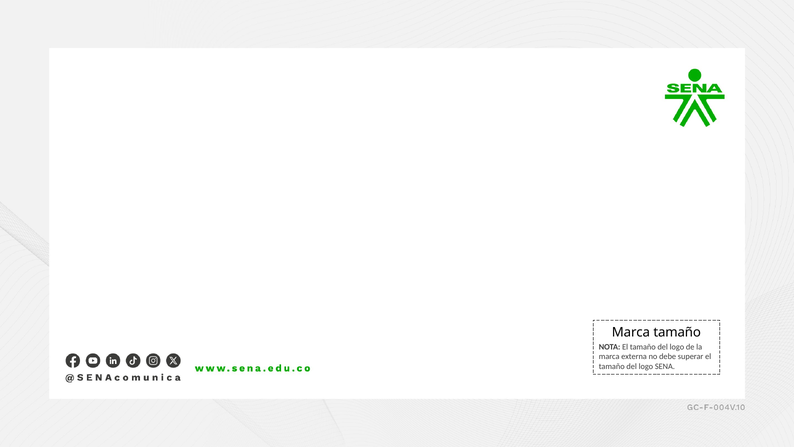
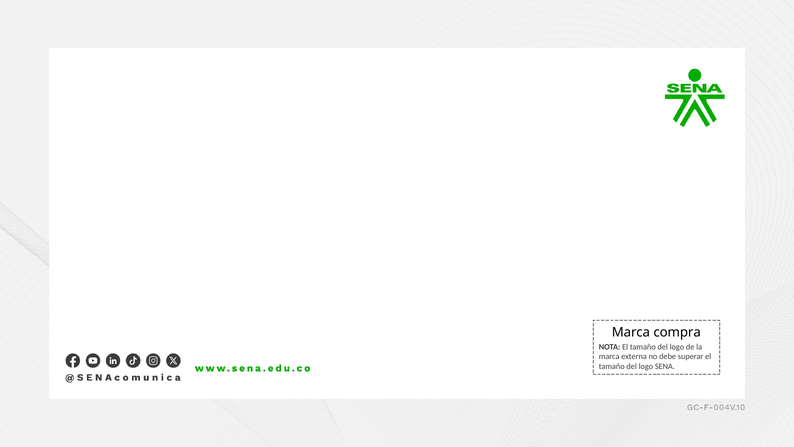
Marca tamaño: tamaño -> compra
